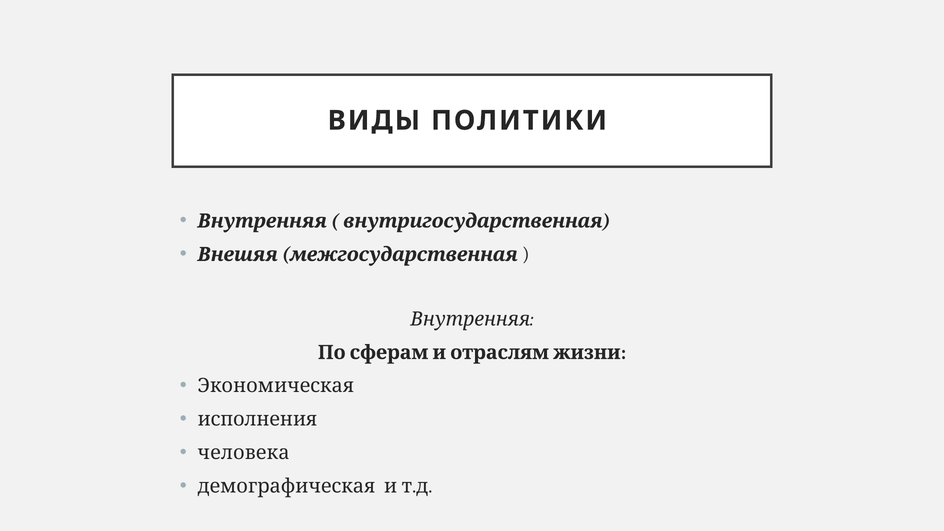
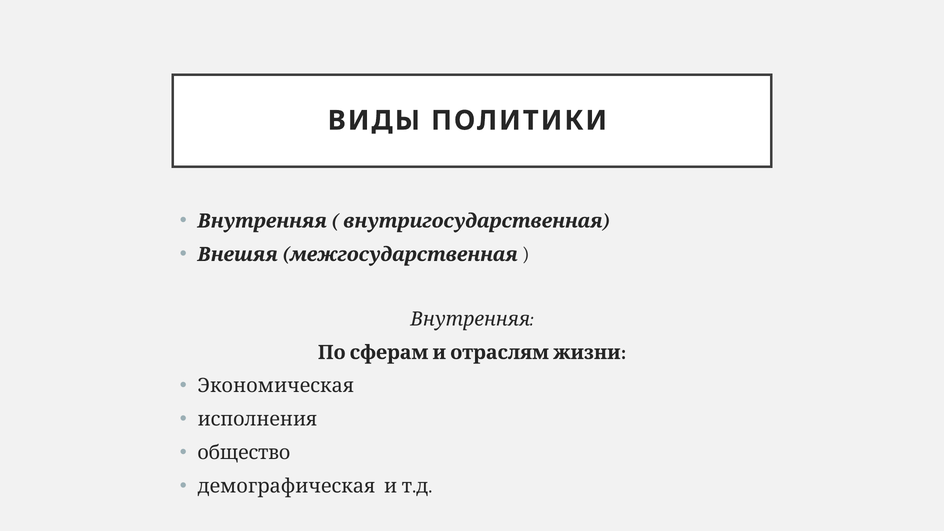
человека: человека -> общество
